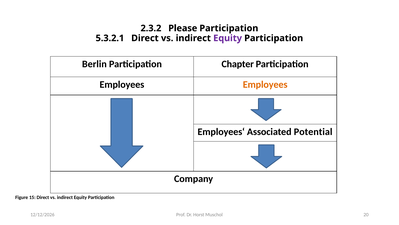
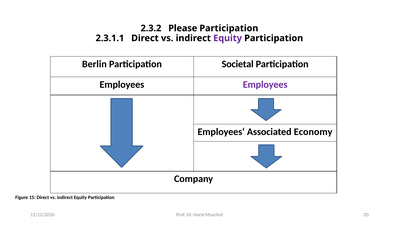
5.3.2.1: 5.3.2.1 -> 2.3.1.1
Chapter: Chapter -> Societal
Employees at (265, 84) colour: orange -> purple
Potential: Potential -> Economy
